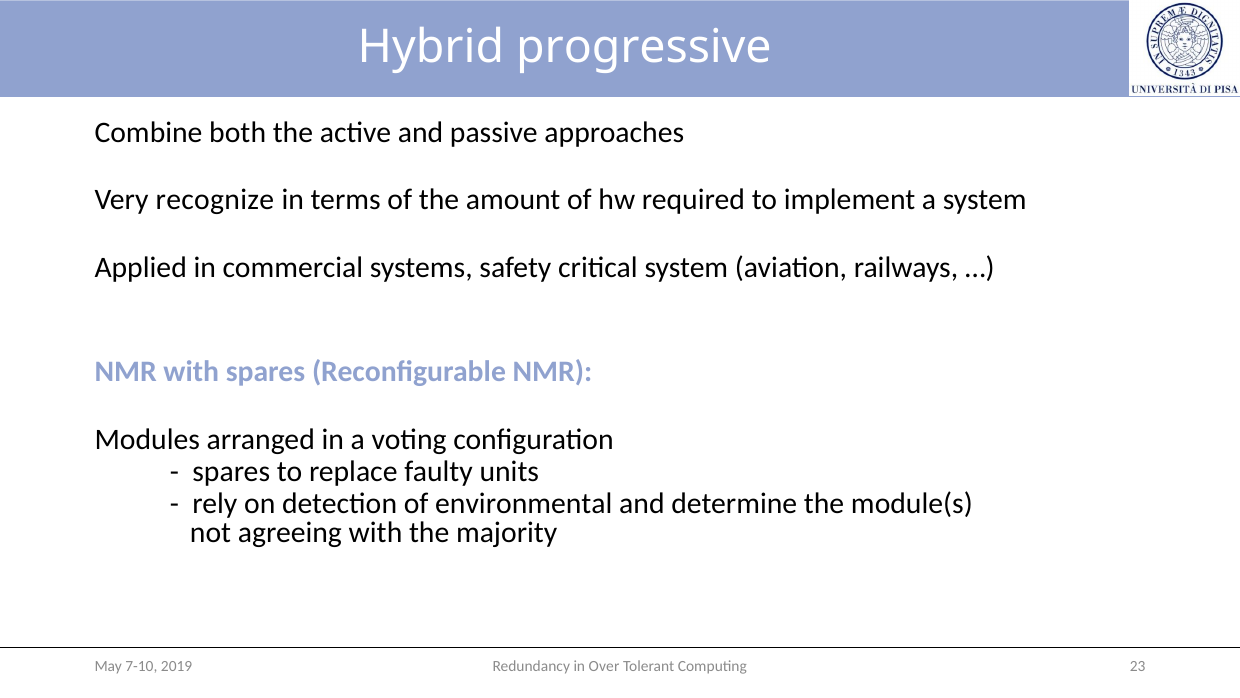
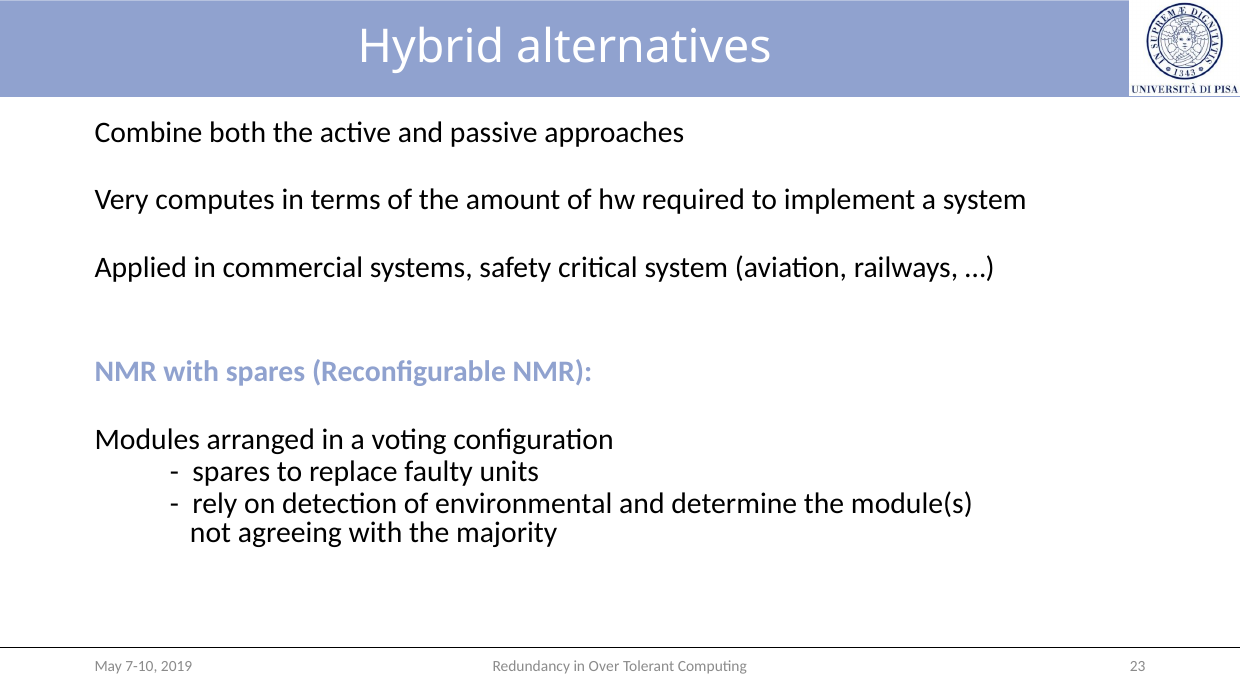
progressive: progressive -> alternatives
recognize: recognize -> computes
